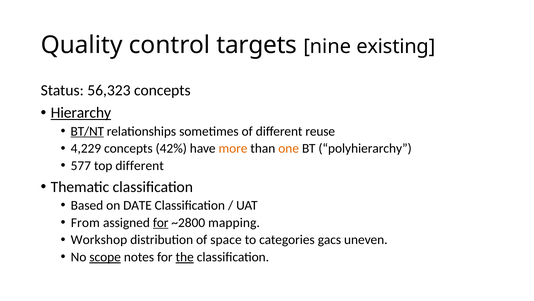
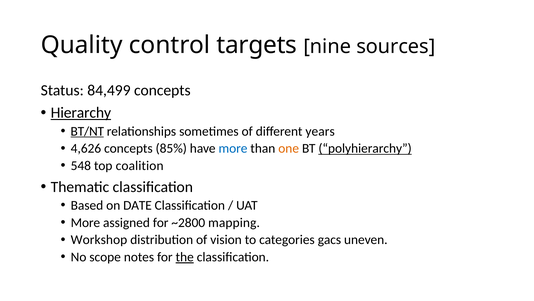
existing: existing -> sources
56,323: 56,323 -> 84,499
reuse: reuse -> years
4,229: 4,229 -> 4,626
42%: 42% -> 85%
more at (233, 148) colour: orange -> blue
polyhierarchy underline: none -> present
577: 577 -> 548
top different: different -> coalition
From at (85, 222): From -> More
for at (161, 222) underline: present -> none
space: space -> vision
scope underline: present -> none
